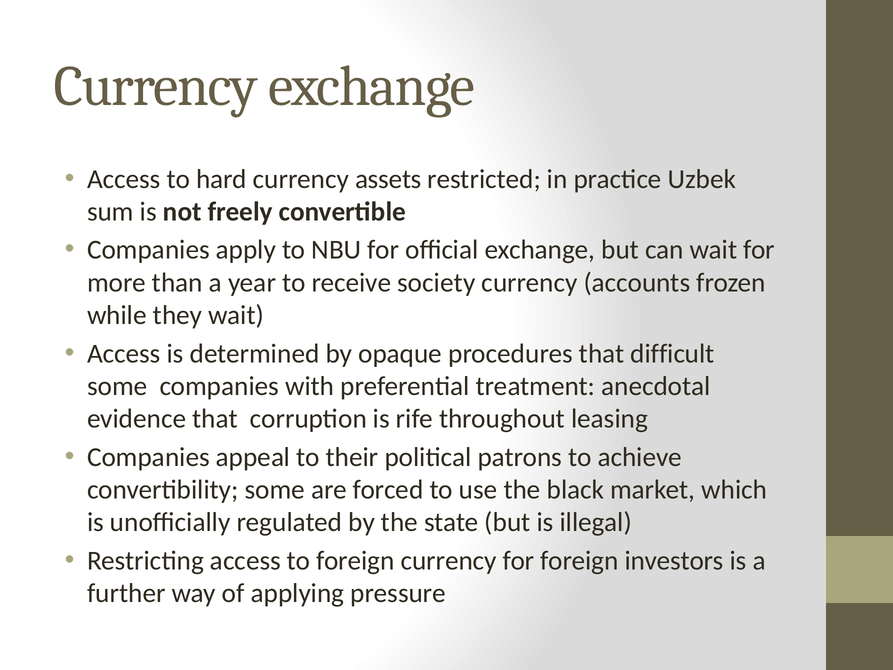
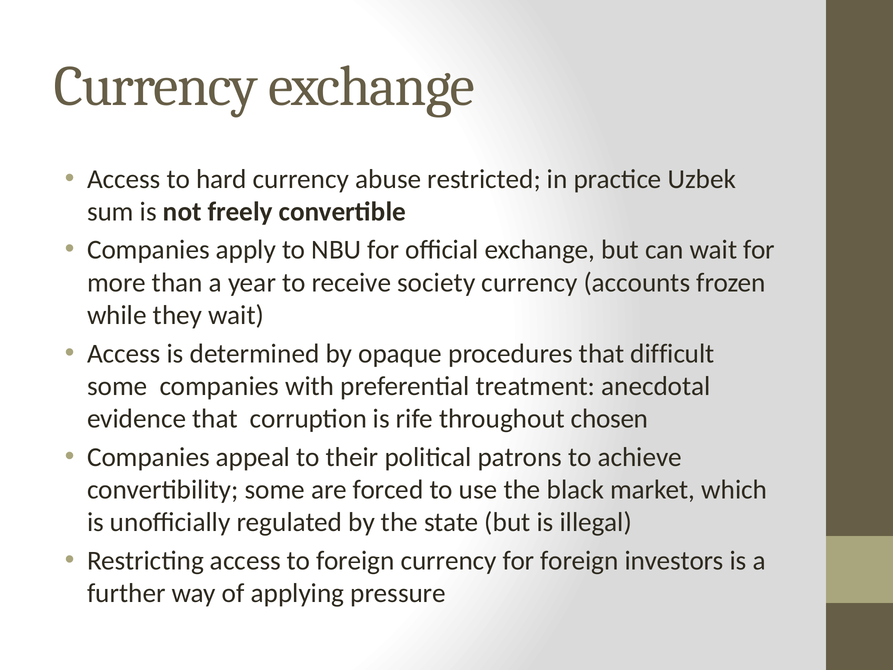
assets: assets -> abuse
leasing: leasing -> chosen
